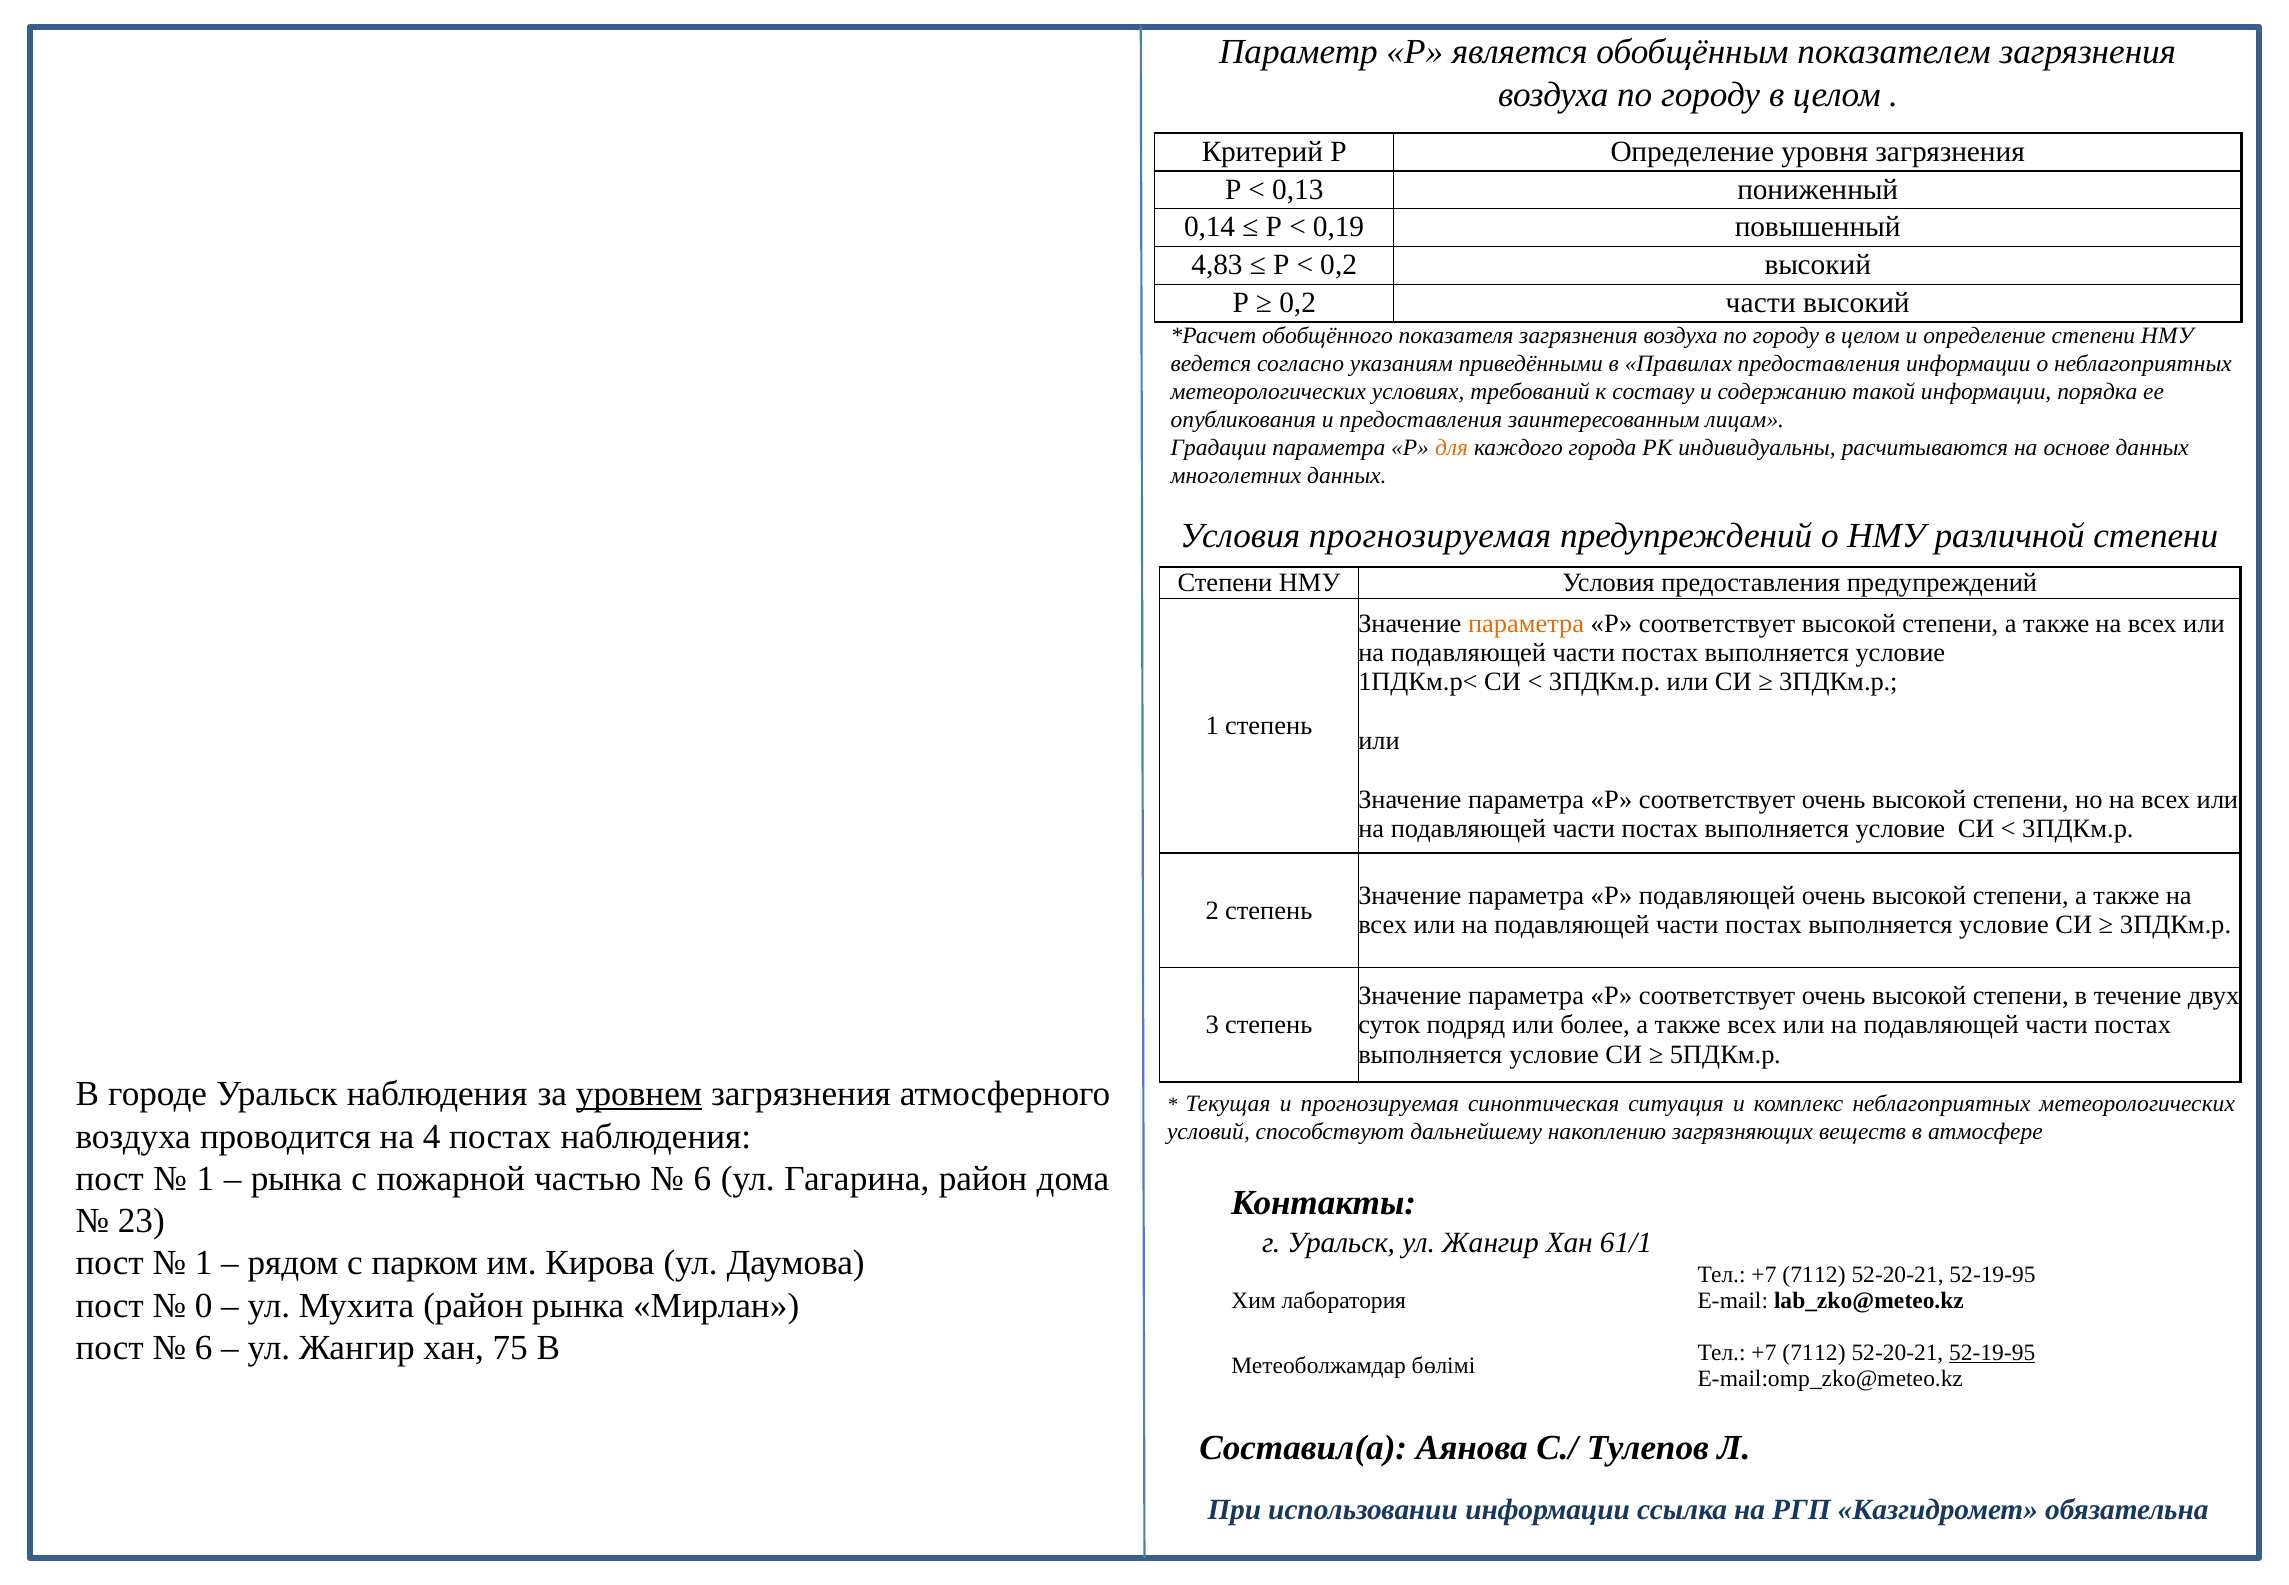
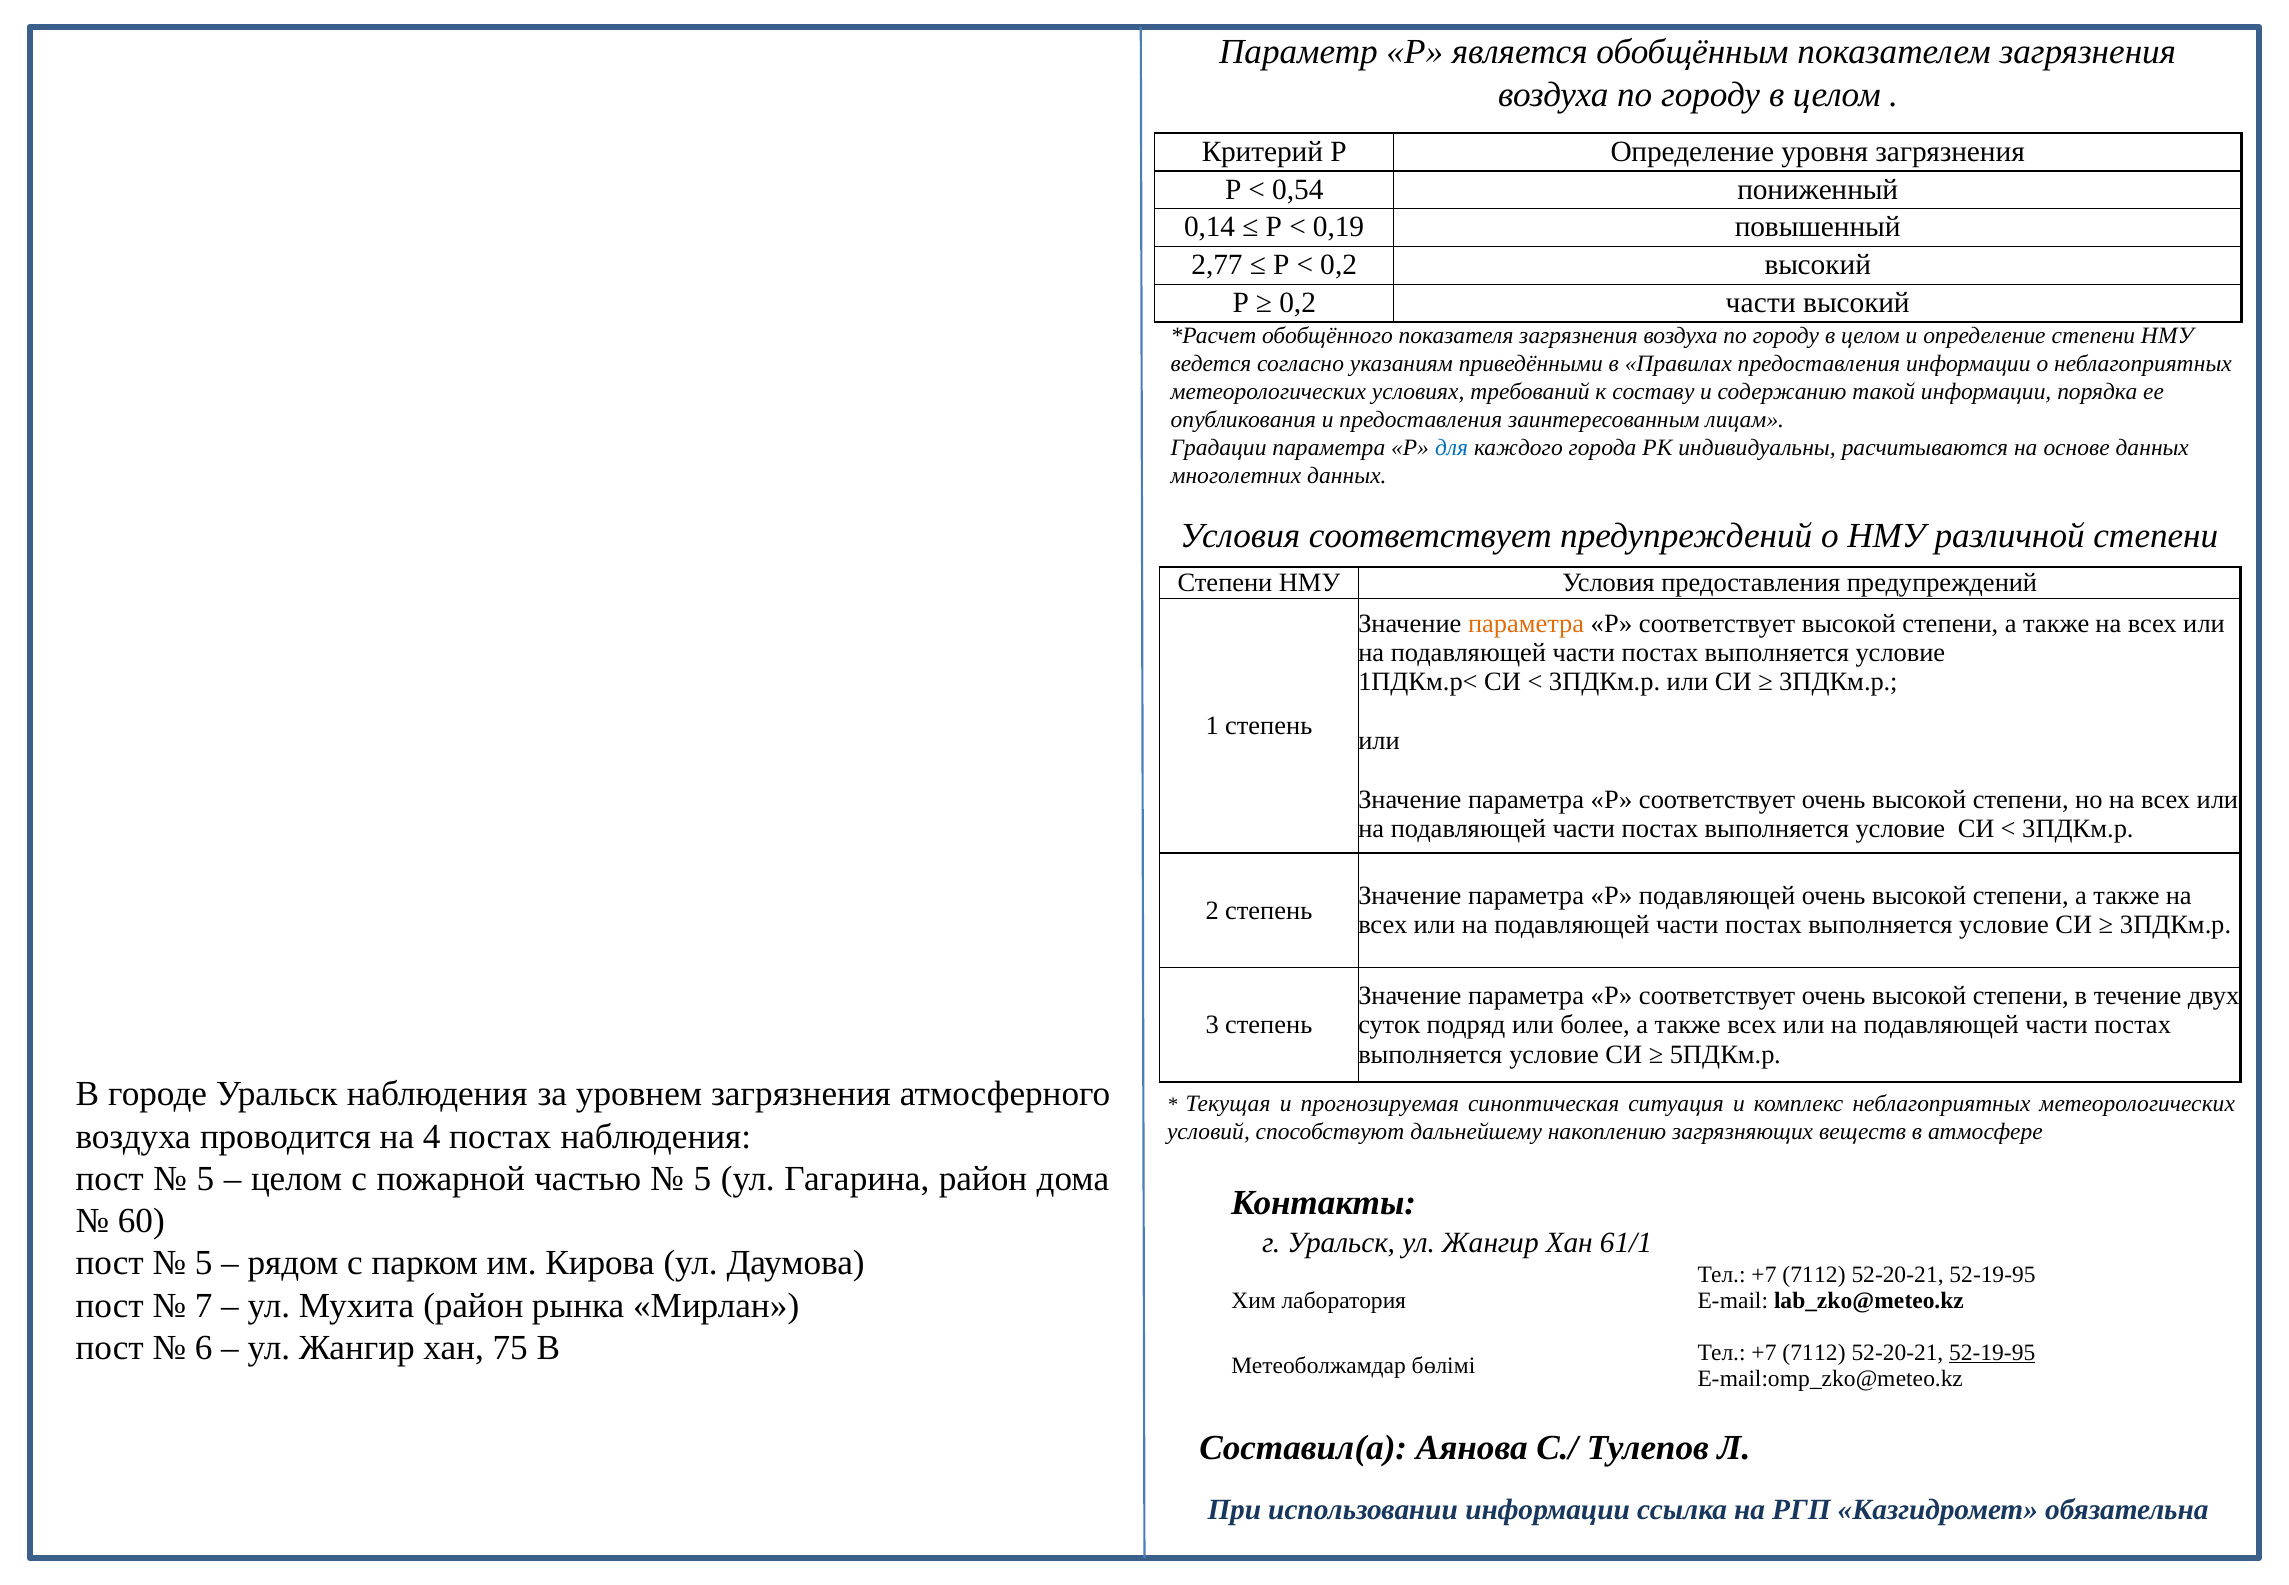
0,13: 0,13 -> 0,54
4,83: 4,83 -> 2,77
для colour: orange -> blue
Условия прогнозируемая: прогнозируемая -> соответствует
уровнем underline: present -> none
1 at (205, 1178): 1 -> 5
рынка at (297, 1178): рынка -> целом
6 at (703, 1178): 6 -> 5
23: 23 -> 60
1 at (204, 1263): 1 -> 5
0: 0 -> 7
